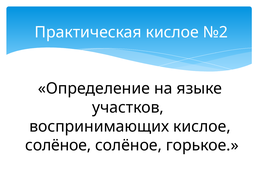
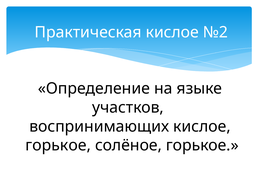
солёное at (58, 145): солёное -> горькое
